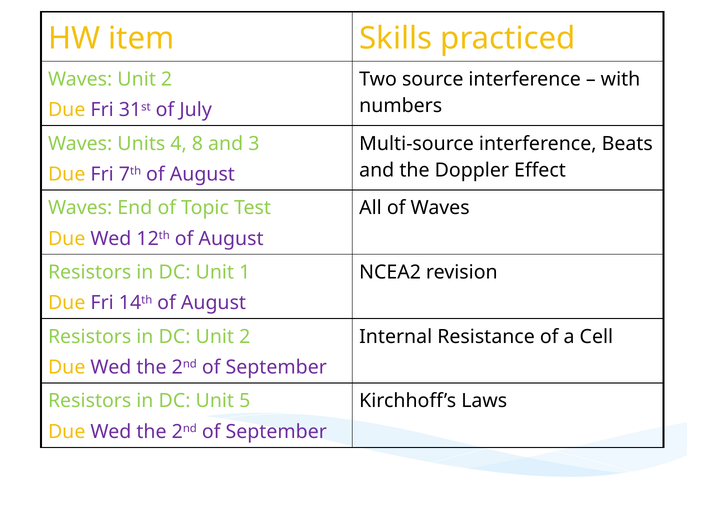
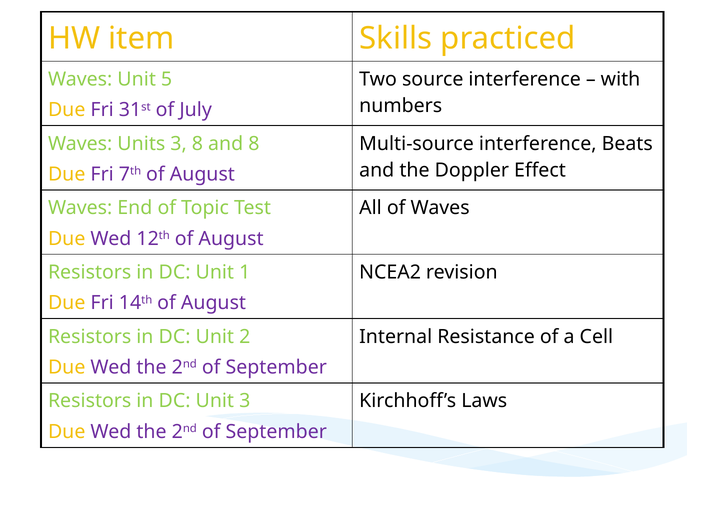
Waves Unit 2: 2 -> 5
Units 4: 4 -> 3
and 3: 3 -> 8
Unit 5: 5 -> 3
